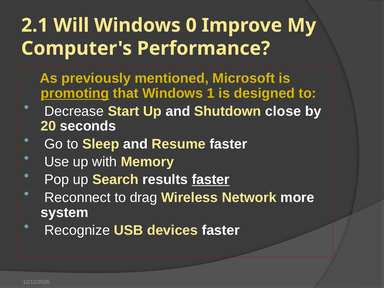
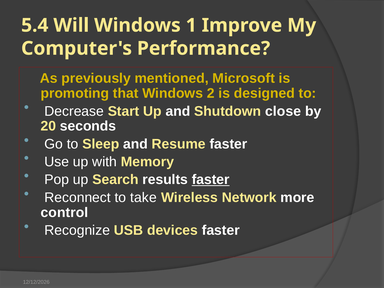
2.1: 2.1 -> 5.4
0: 0 -> 1
promoting underline: present -> none
1: 1 -> 2
drag: drag -> take
system: system -> control
